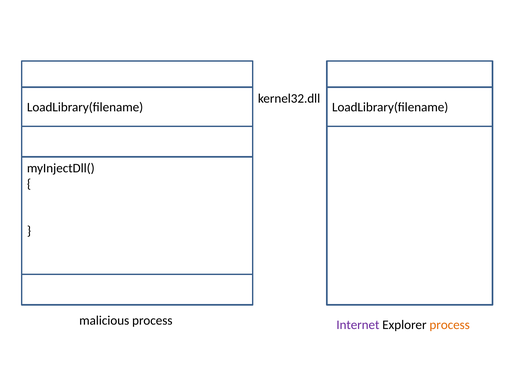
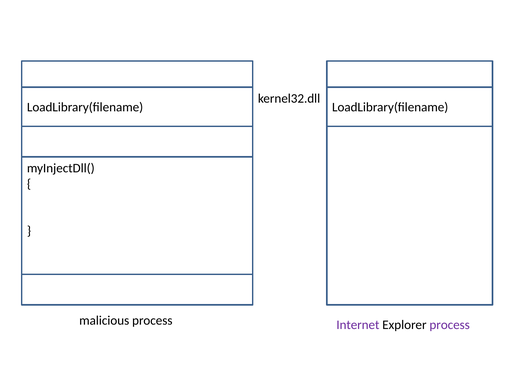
process at (450, 325) colour: orange -> purple
